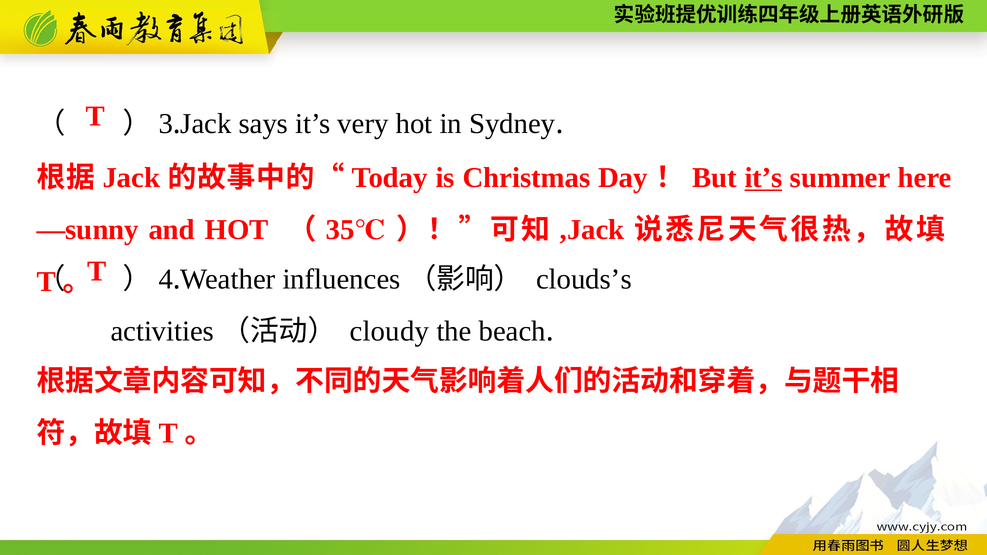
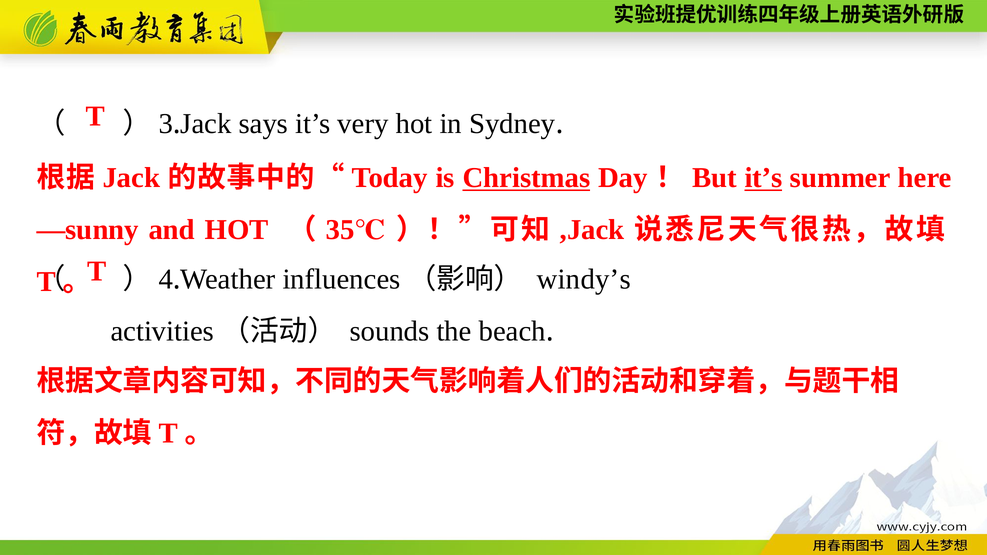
Christmas underline: none -> present
clouds’s: clouds’s -> windy’s
cloudy: cloudy -> sounds
